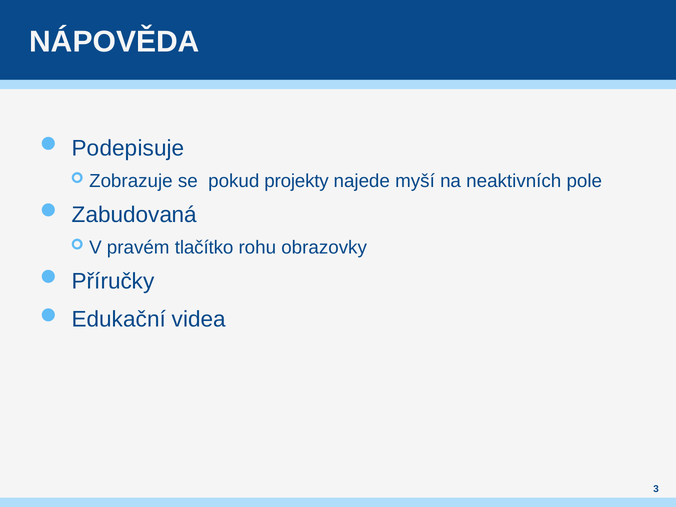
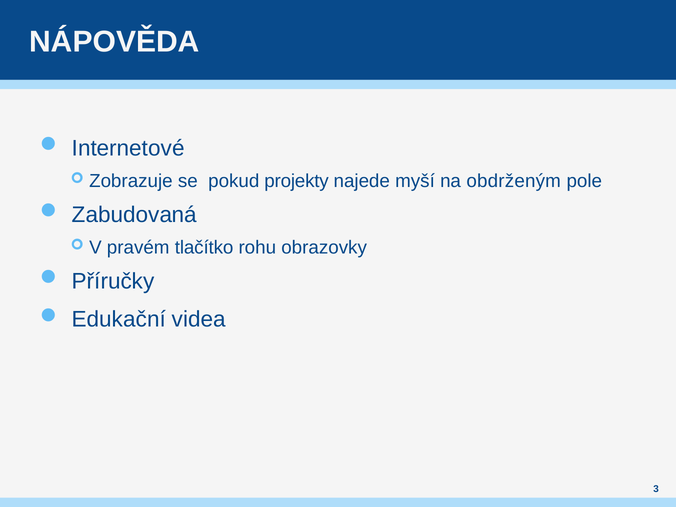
Podepisuje: Podepisuje -> Internetové
neaktivních: neaktivních -> obdrženým
